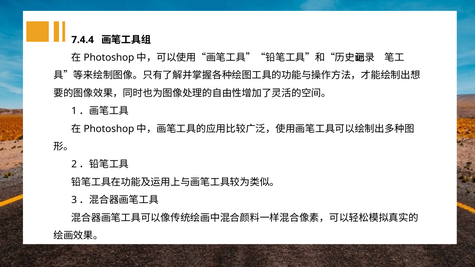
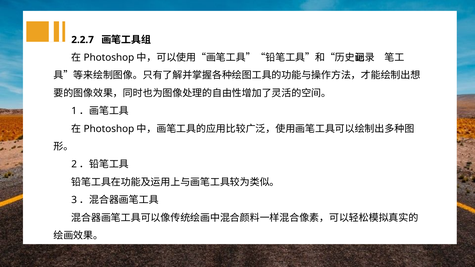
7.4.4: 7.4.4 -> 2.2.7
